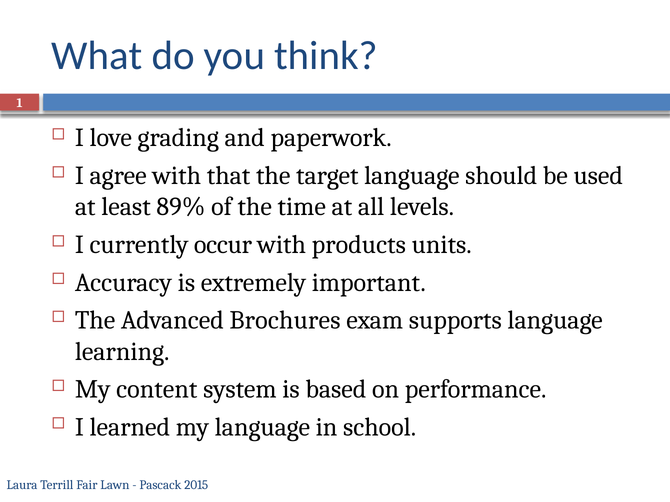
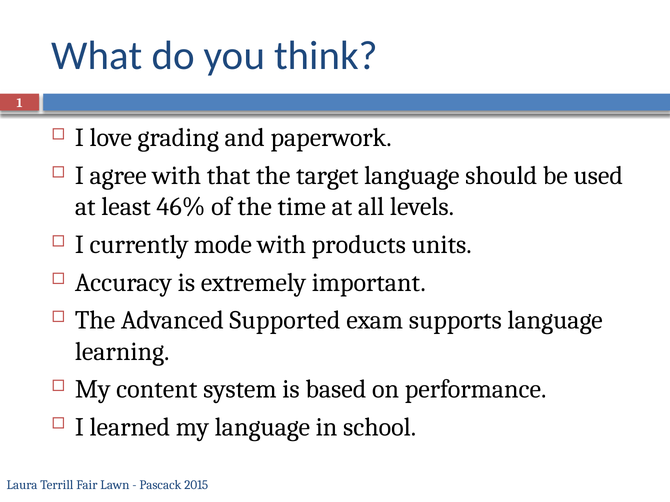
89%: 89% -> 46%
occur: occur -> mode
Brochures: Brochures -> Supported
